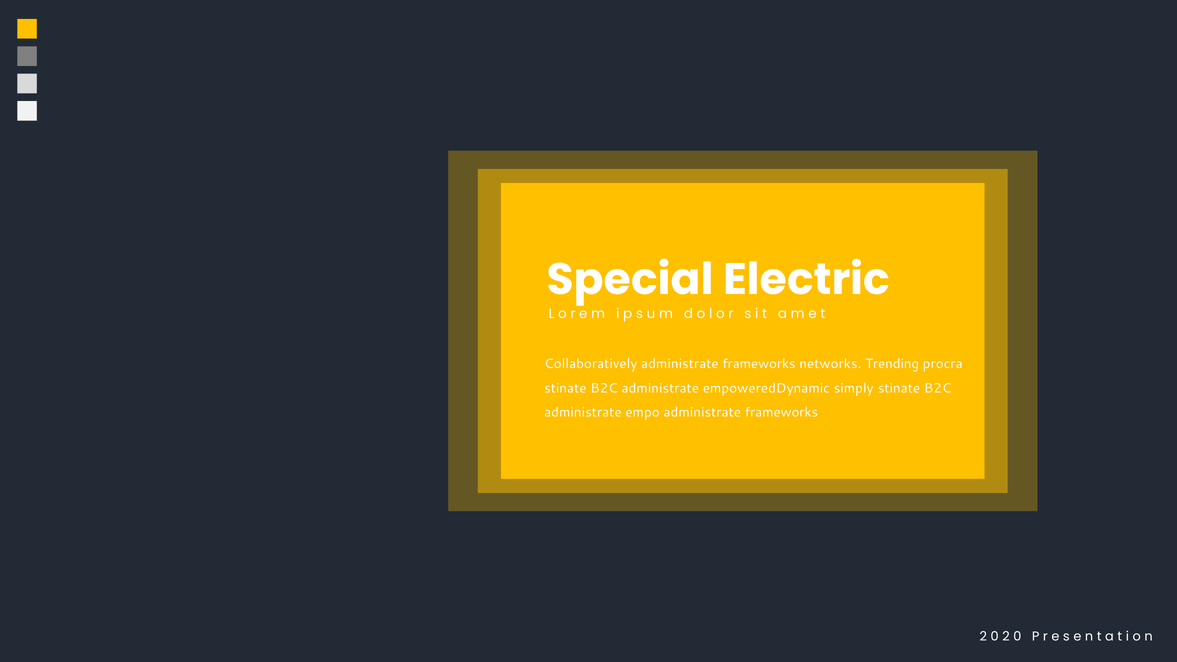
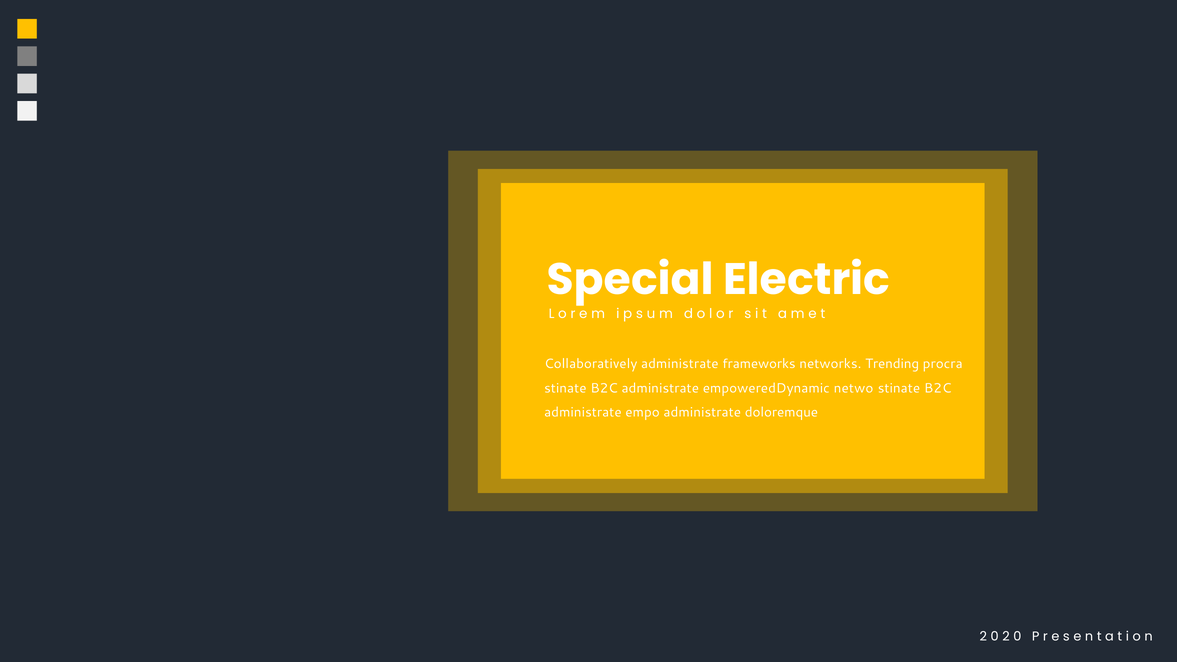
simply: simply -> netwo
empo administrate frameworks: frameworks -> doloremque
